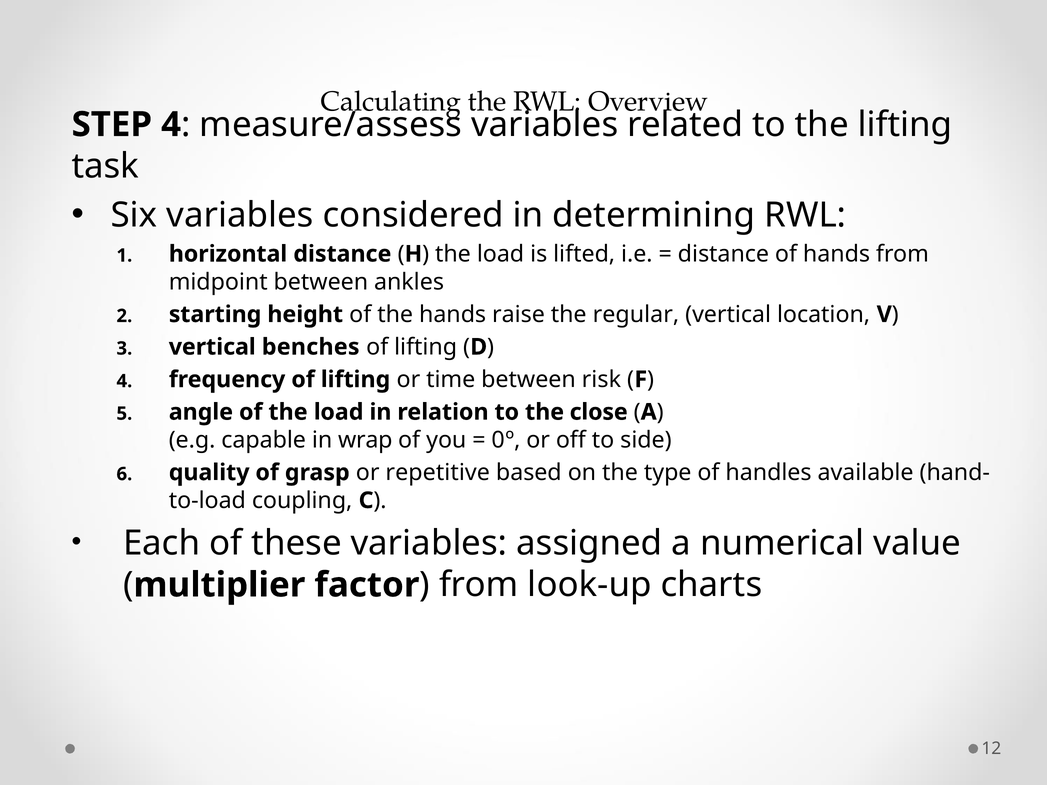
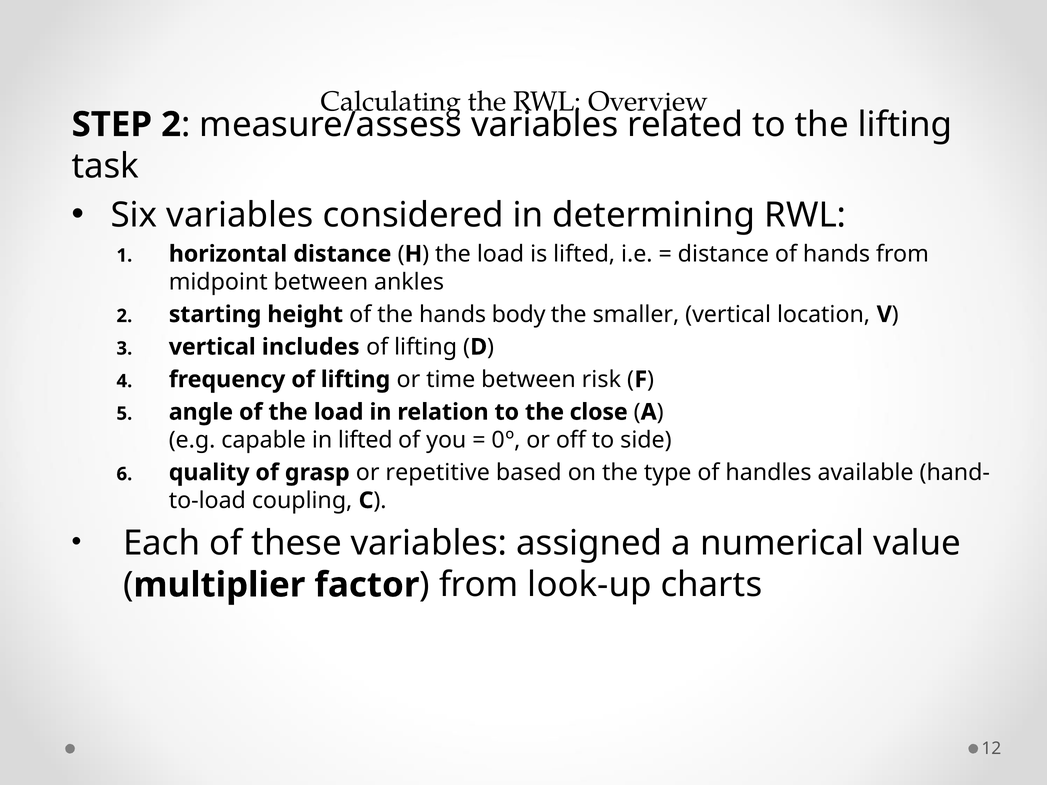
STEP 4: 4 -> 2
raise: raise -> body
regular: regular -> smaller
benches: benches -> includes
in wrap: wrap -> lifted
